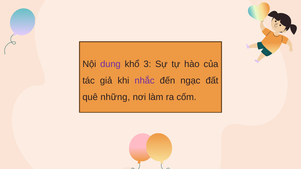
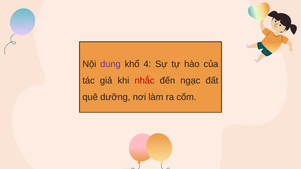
3: 3 -> 4
nhắc colour: purple -> red
những: những -> dưỡng
